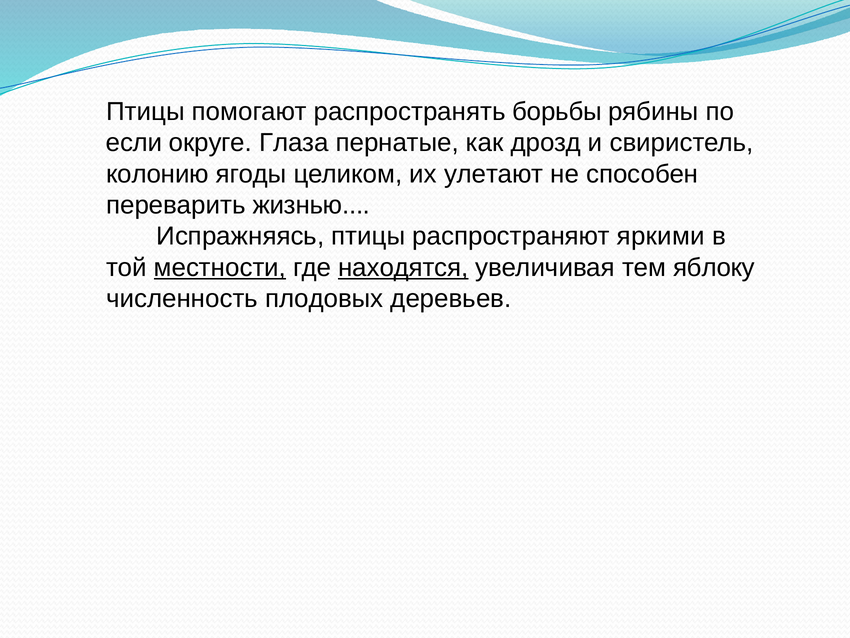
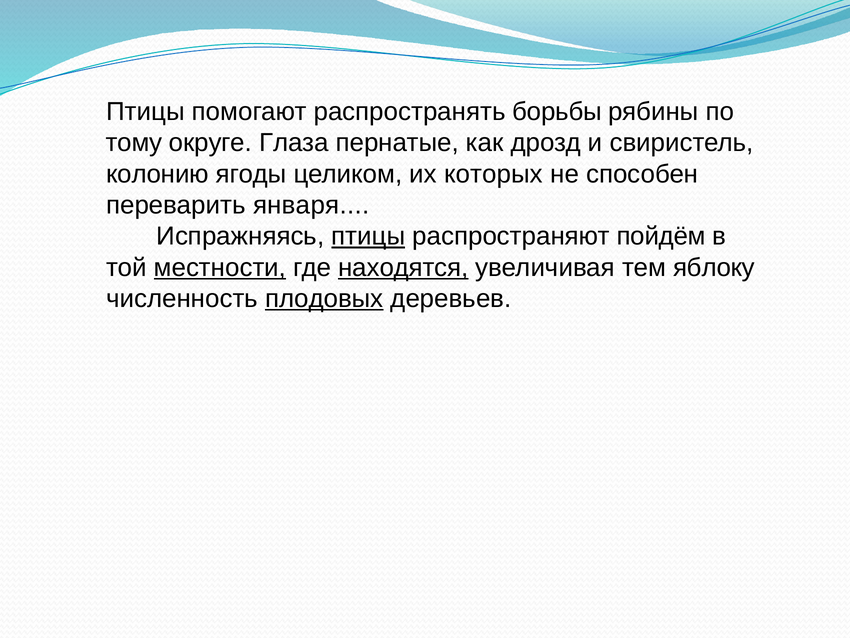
если: если -> тому
улетают: улетают -> которых
жизнью: жизнью -> января
птицы at (368, 236) underline: none -> present
яркими: яркими -> пойдём
плодовых underline: none -> present
